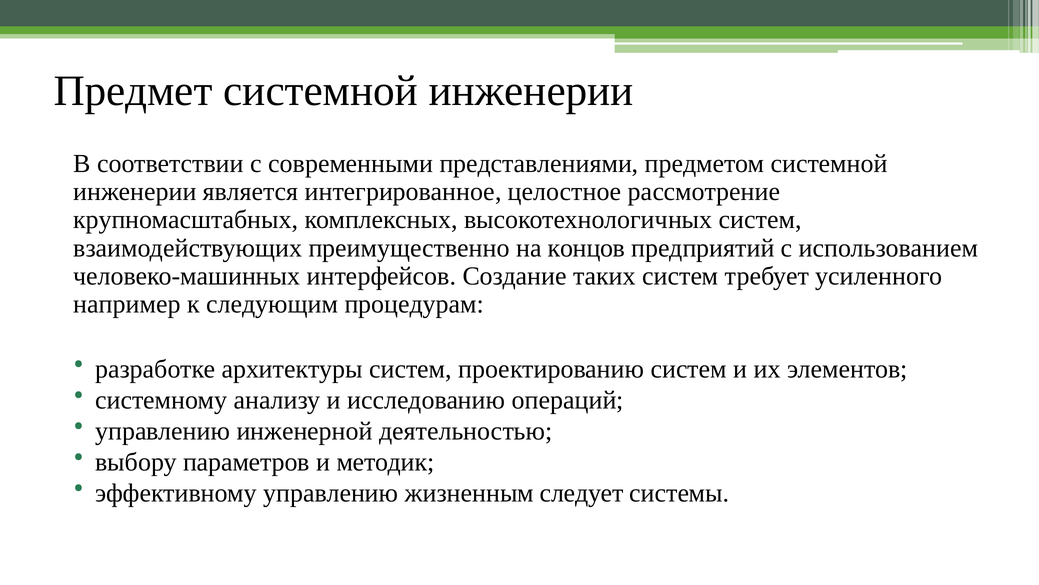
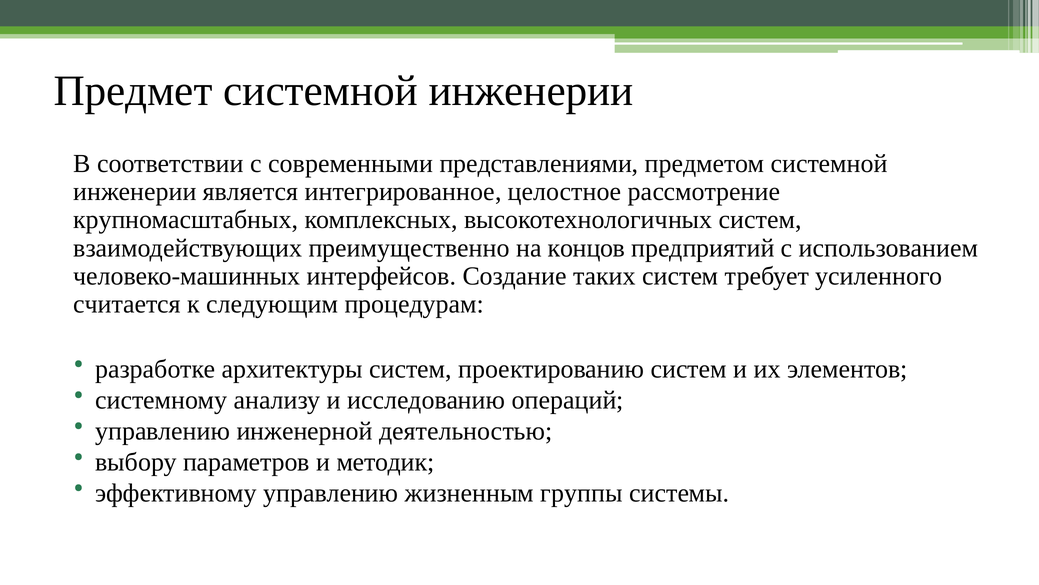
например: например -> считается
следует: следует -> группы
